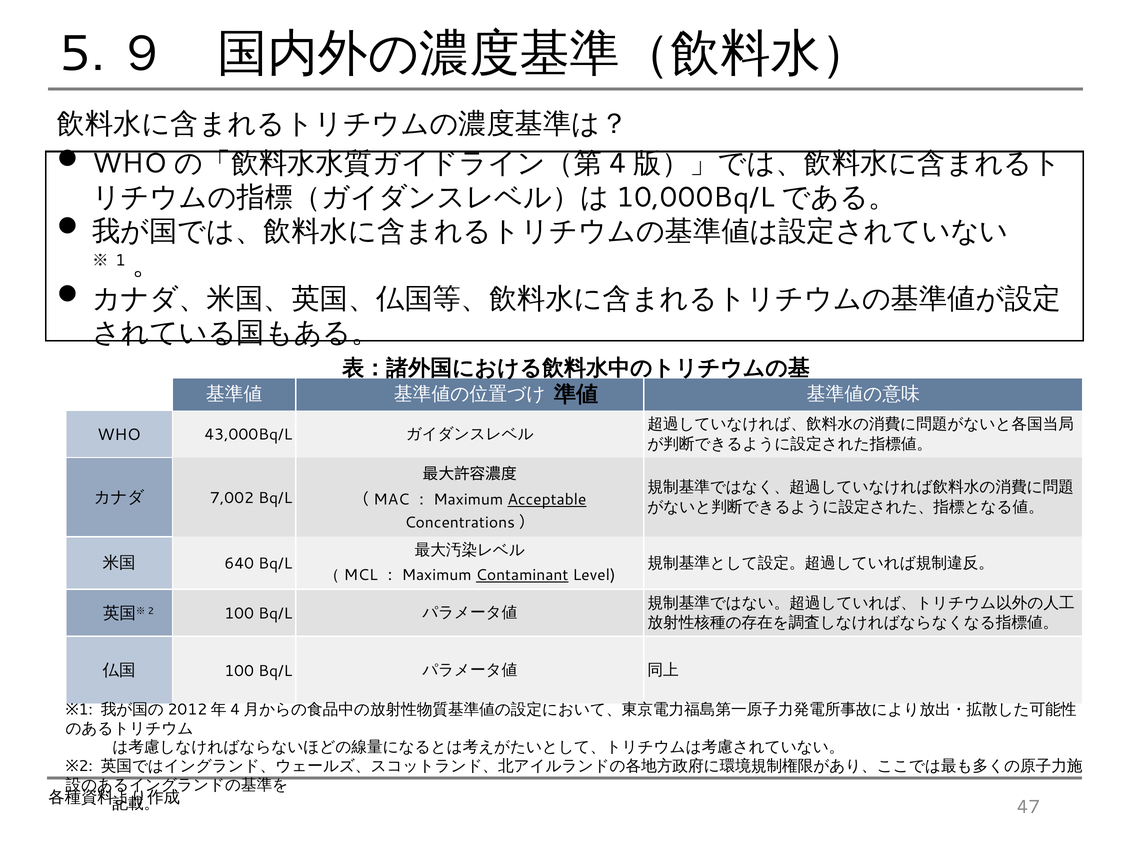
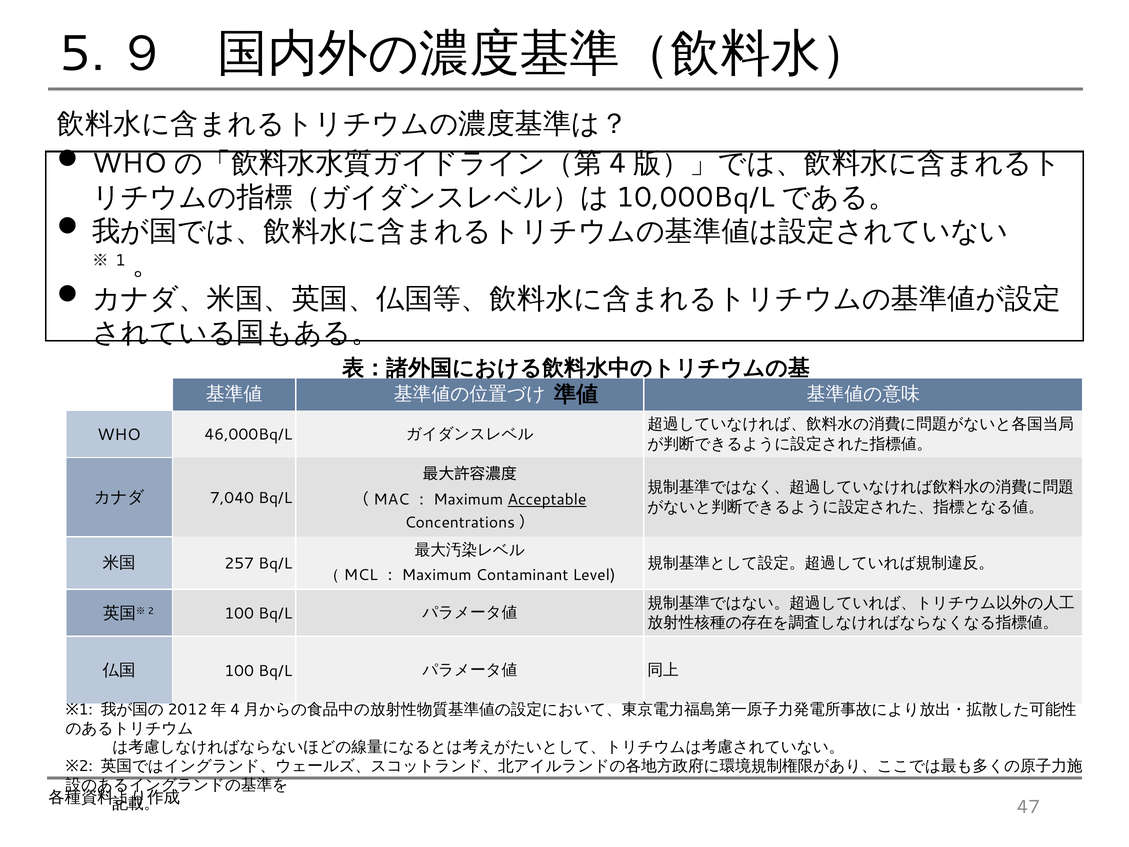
43,000Bq/L: 43,000Bq/L -> 46,000Bq/L
7,002: 7,002 -> 7,040
640: 640 -> 257
Contaminant underline: present -> none
